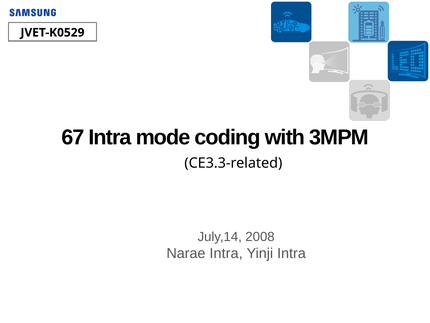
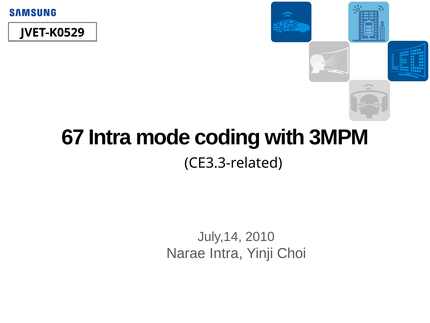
2008: 2008 -> 2010
Yinji Intra: Intra -> Choi
